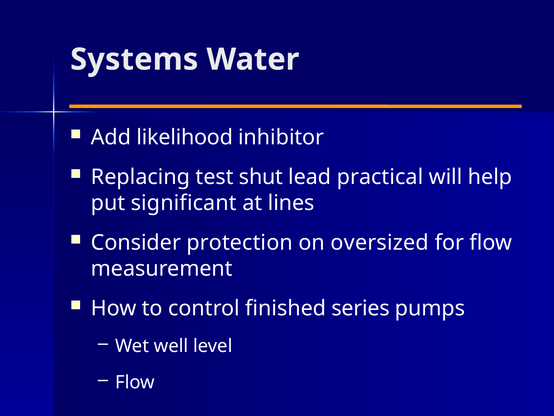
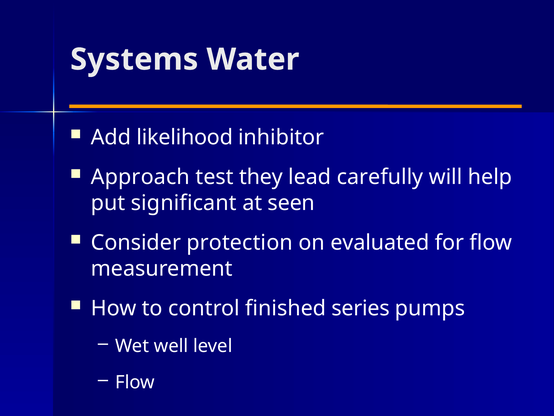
Replacing: Replacing -> Approach
shut: shut -> they
practical: practical -> carefully
lines: lines -> seen
oversized: oversized -> evaluated
